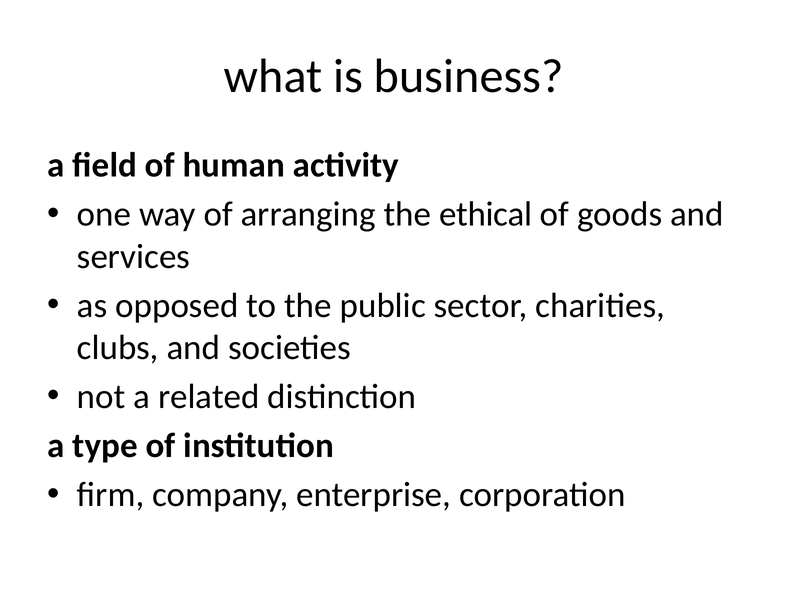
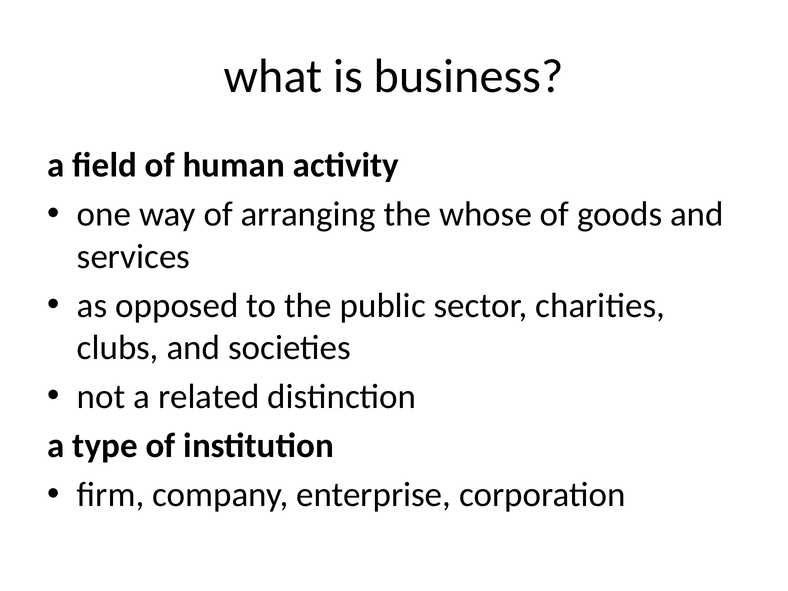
ethical: ethical -> whose
